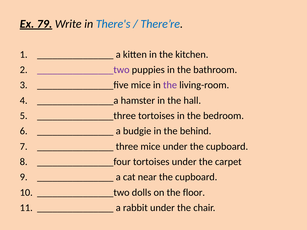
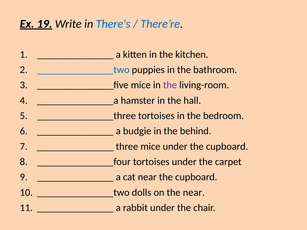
79: 79 -> 19
_______________two at (83, 70) colour: purple -> blue
the floor: floor -> near
